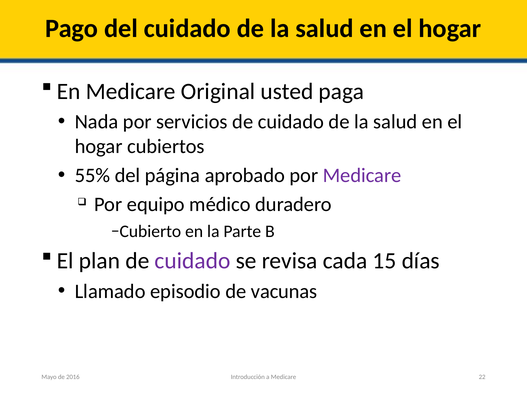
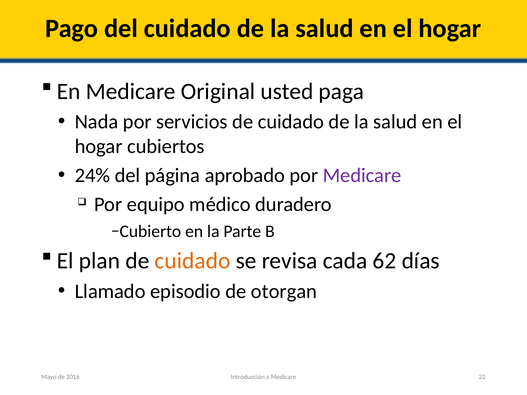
55%: 55% -> 24%
cuidado at (193, 261) colour: purple -> orange
15: 15 -> 62
vacunas: vacunas -> otorgan
